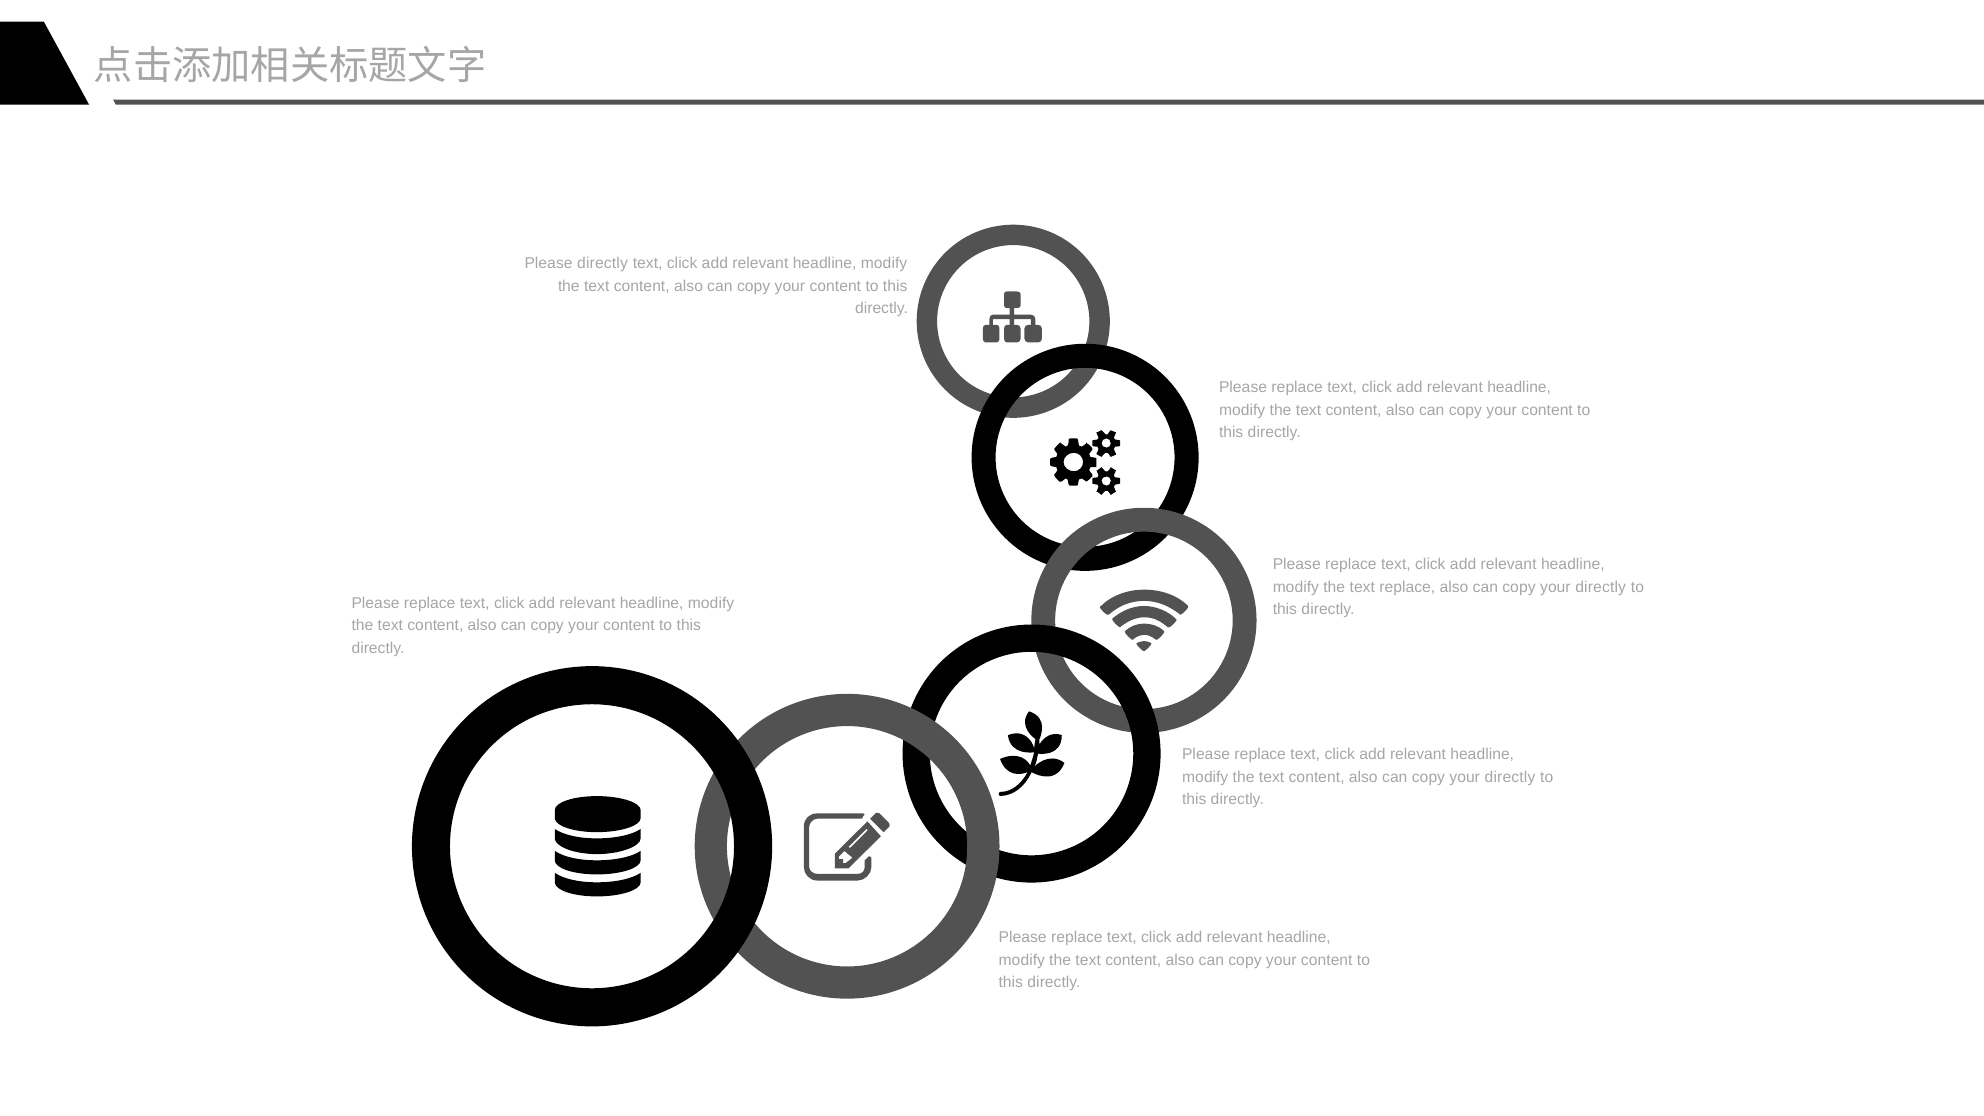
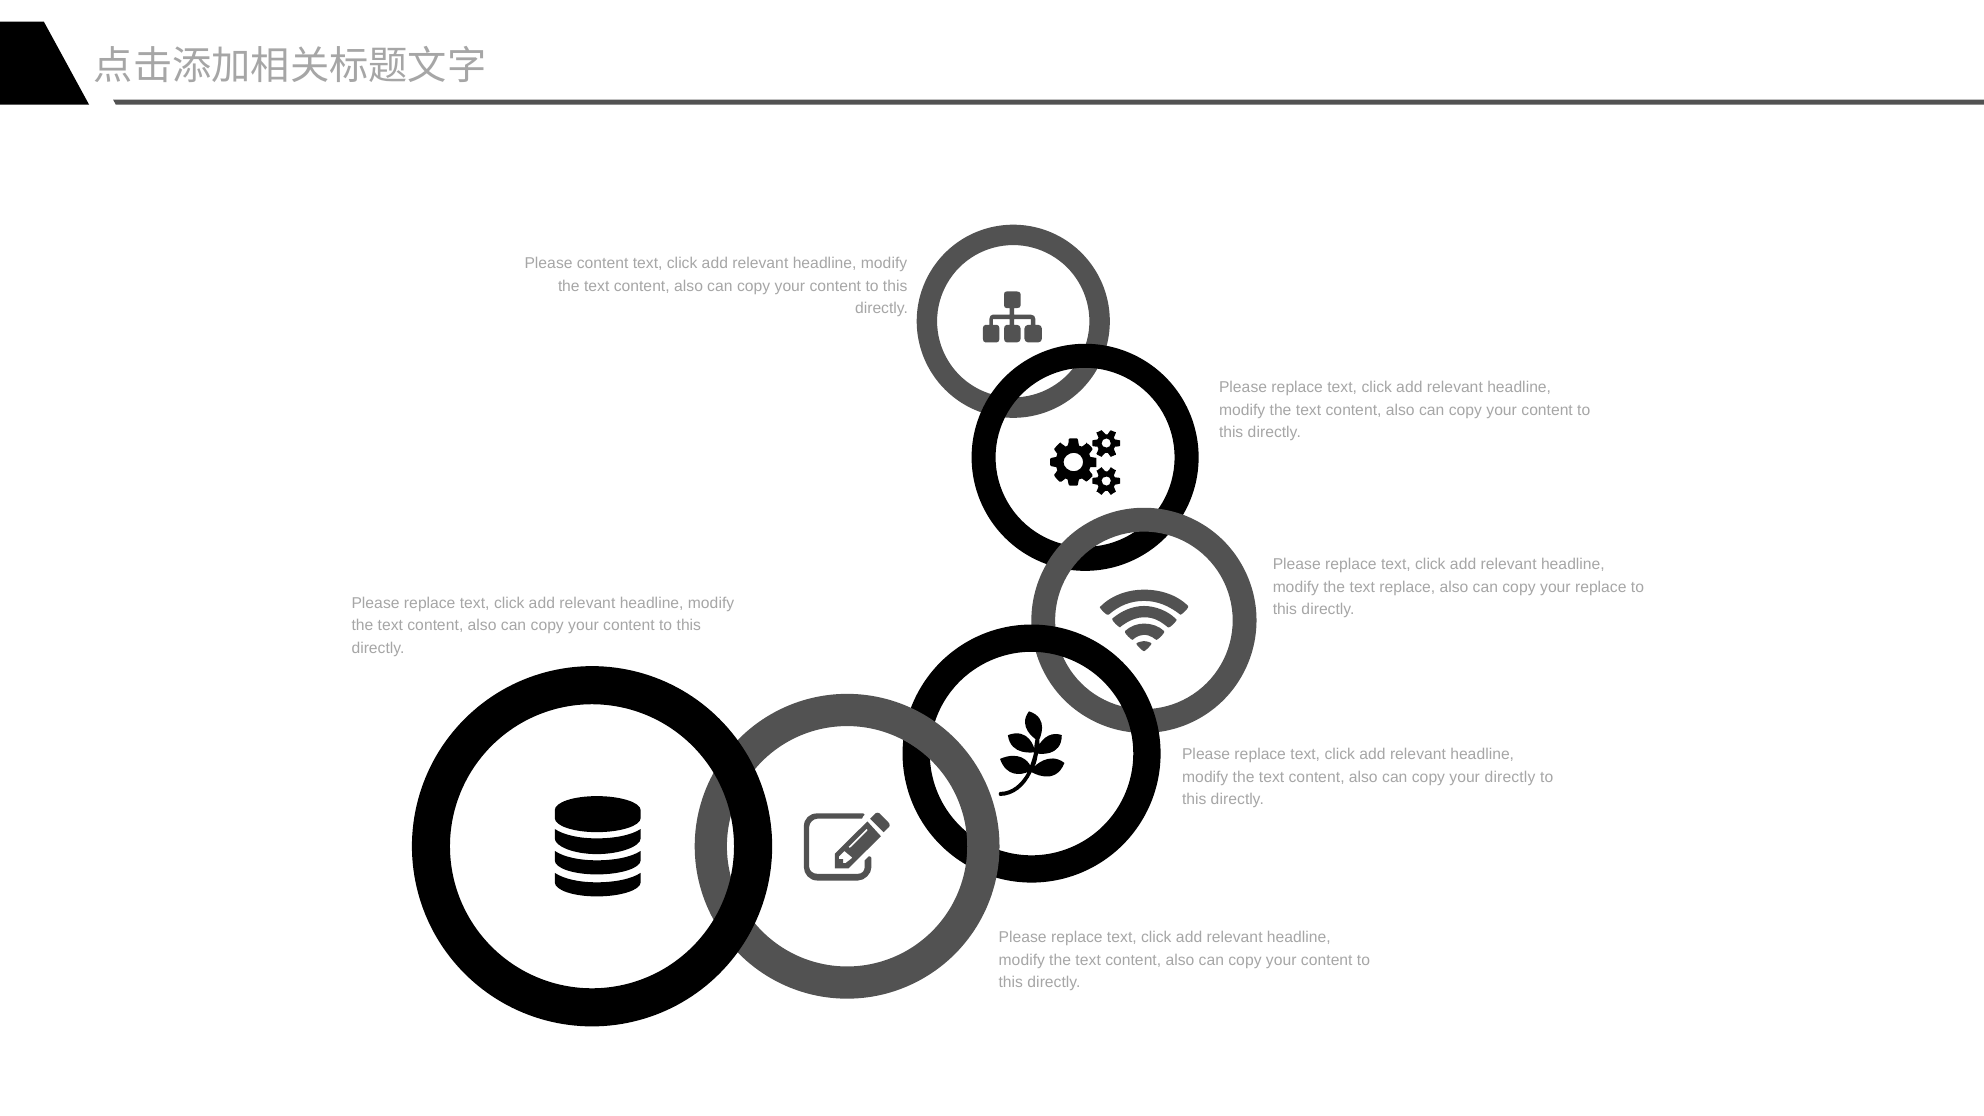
Please directly: directly -> content
directly at (1601, 587): directly -> replace
